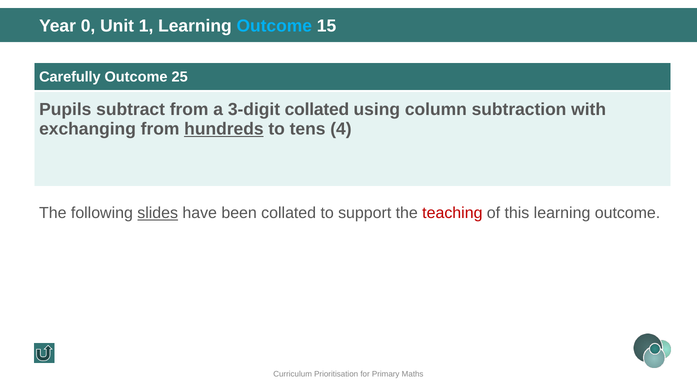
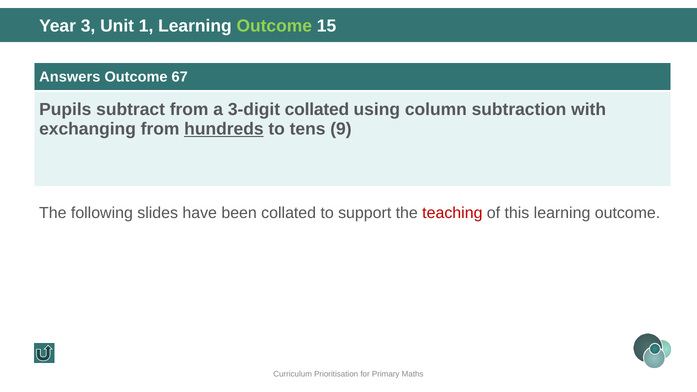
0: 0 -> 3
Outcome at (274, 26) colour: light blue -> light green
Carefully: Carefully -> Answers
25: 25 -> 67
4: 4 -> 9
slides underline: present -> none
